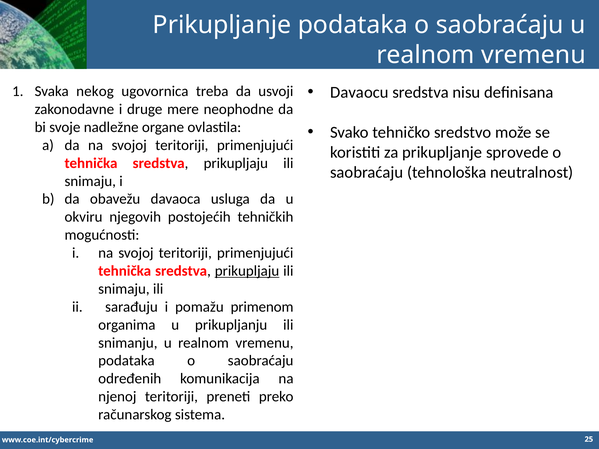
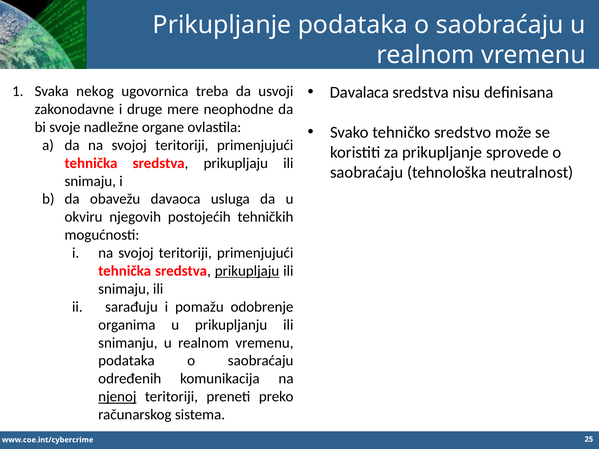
Davaocu: Davaocu -> Davalaca
primenom: primenom -> odobrenje
njenoj underline: none -> present
